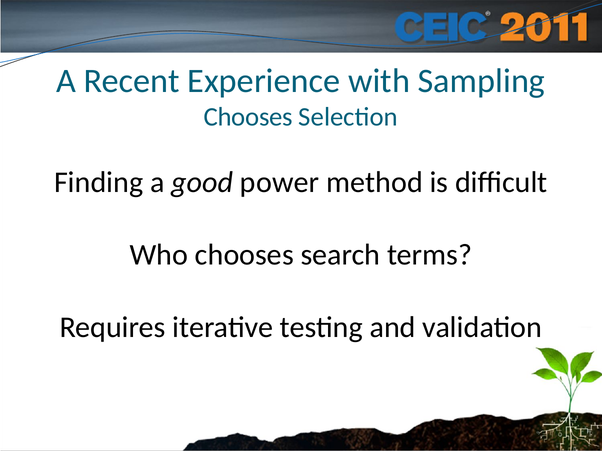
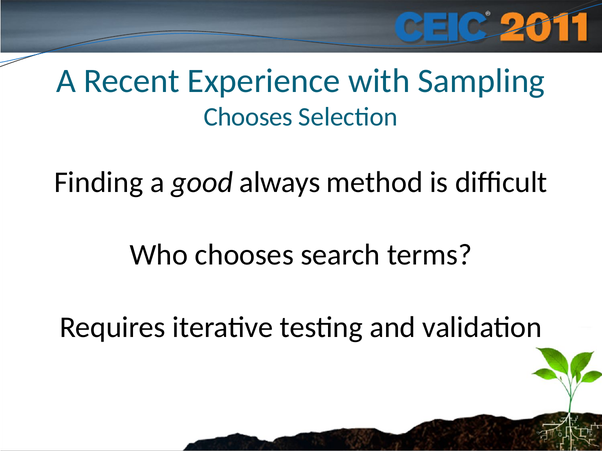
power: power -> always
